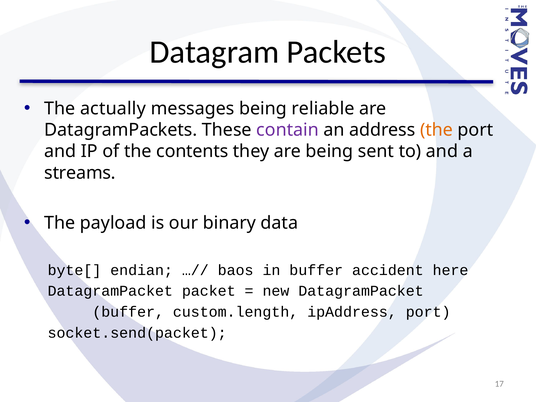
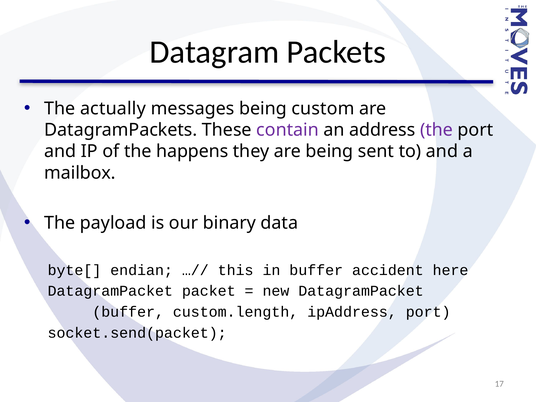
reliable: reliable -> custom
the at (437, 130) colour: orange -> purple
contents: contents -> happens
streams: streams -> mailbox
baos: baos -> this
